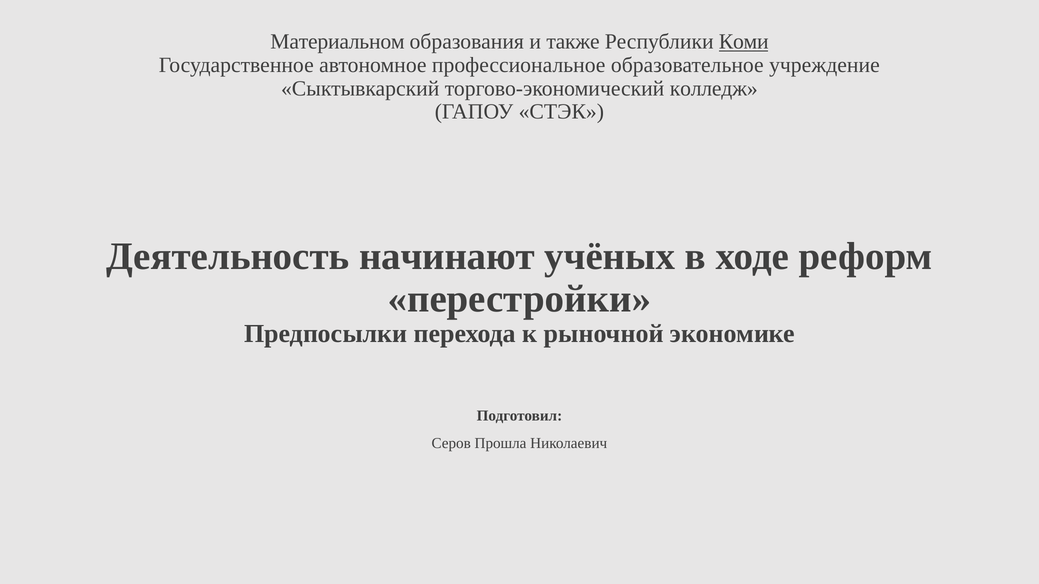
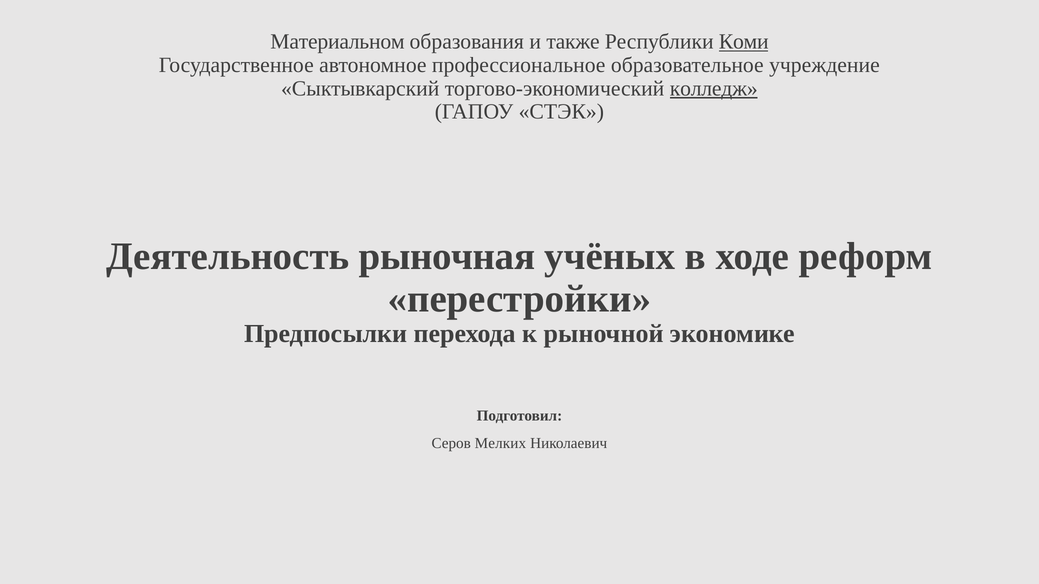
колледж underline: none -> present
начинают: начинают -> рыночная
Прошла: Прошла -> Мелких
